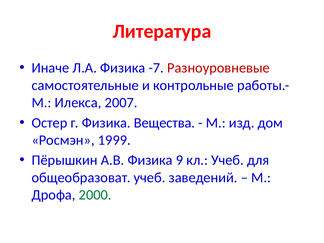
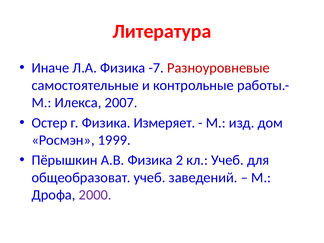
Вещества: Вещества -> Измеряет
9: 9 -> 2
2000 colour: green -> purple
